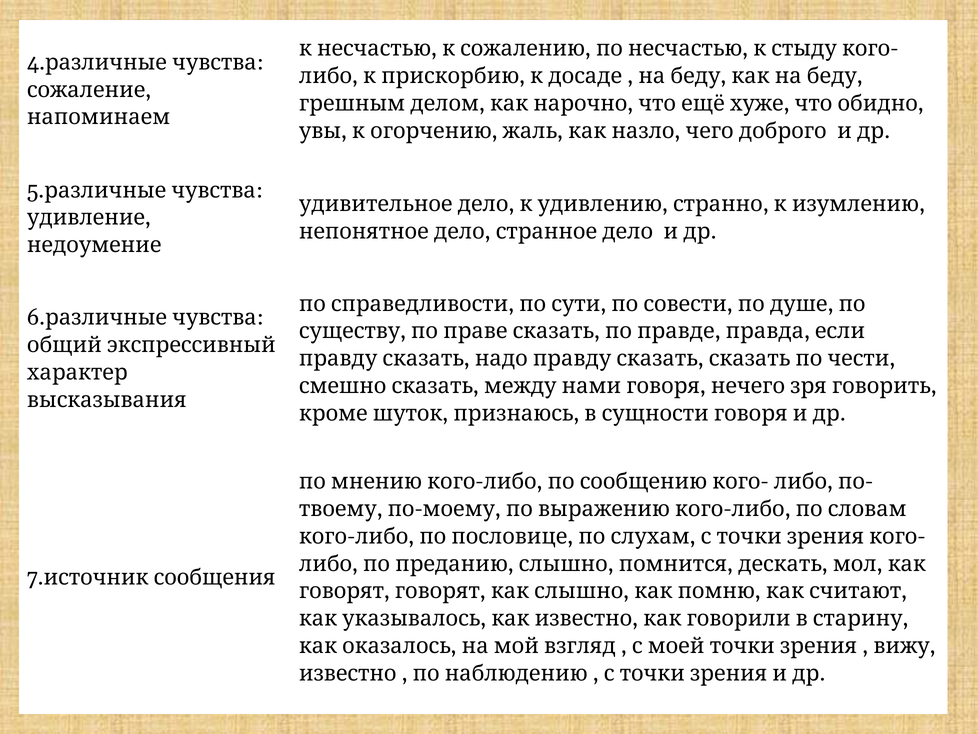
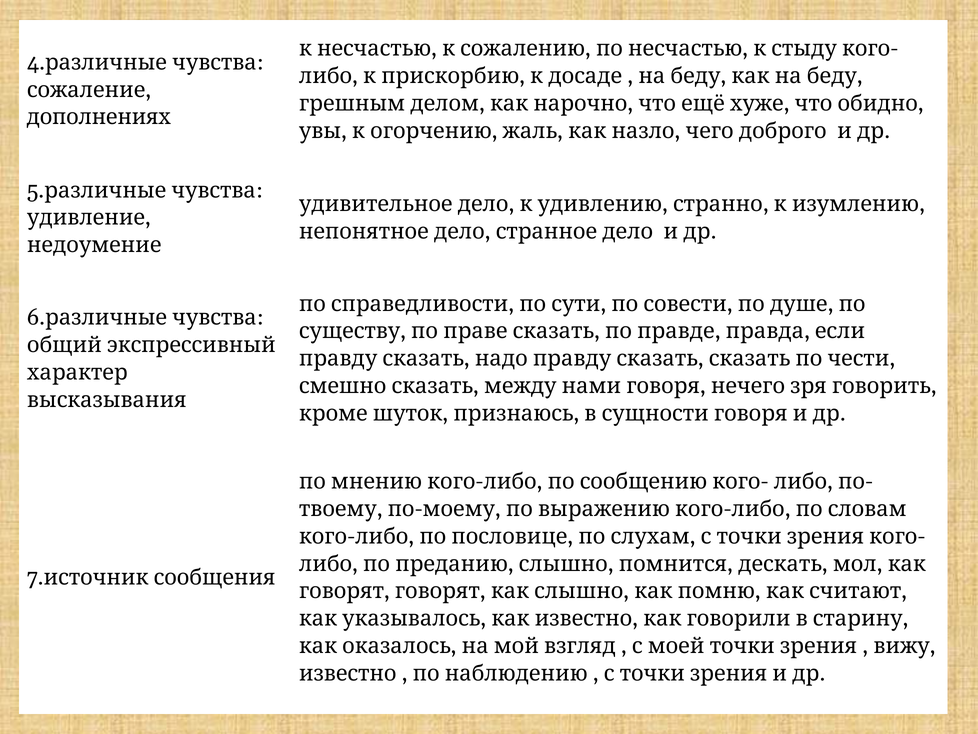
напоминаем: напоминаем -> дополнениях
